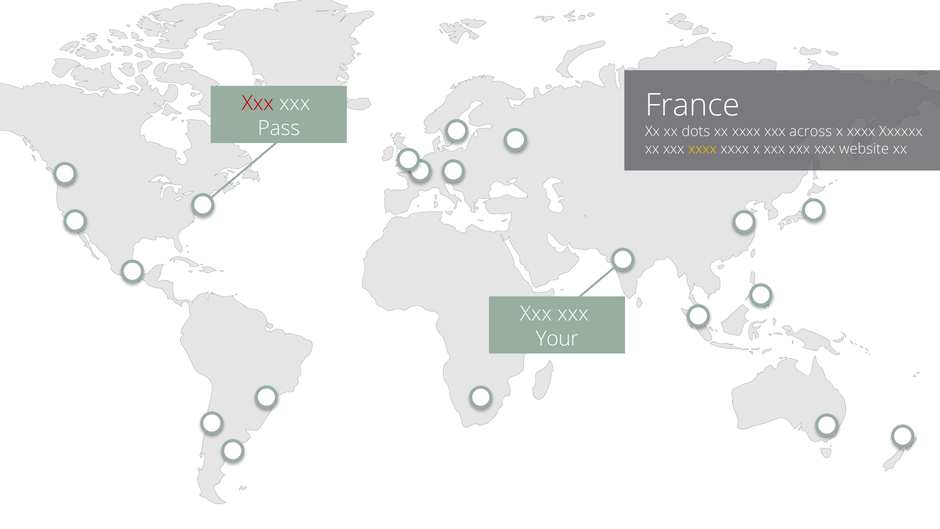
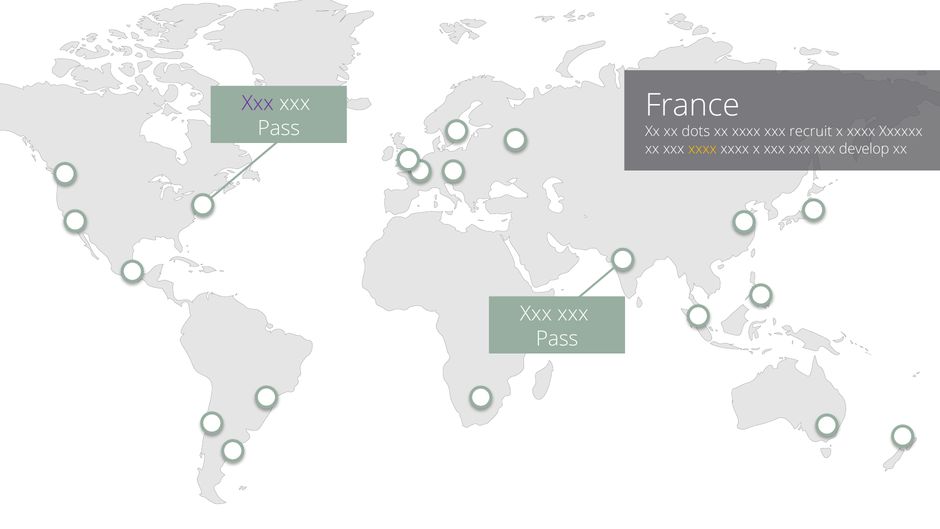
Xxx at (258, 103) colour: red -> purple
across: across -> recruit
website: website -> develop
Your at (557, 339): Your -> Pass
